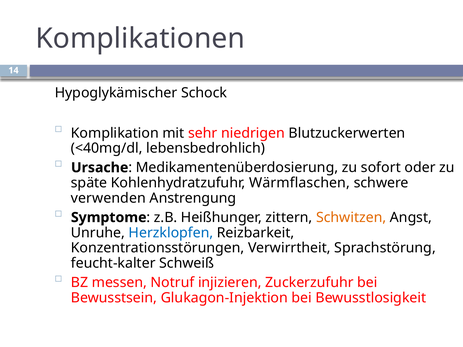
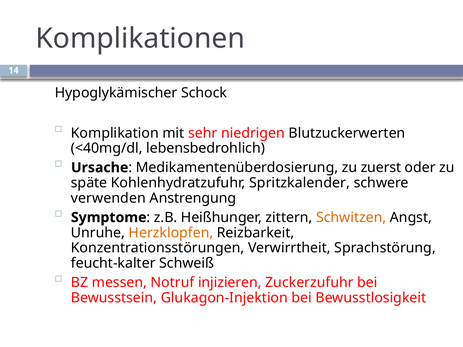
sofort: sofort -> zuerst
Wärmflaschen: Wärmflaschen -> Spritzkalender
Herzklopfen colour: blue -> orange
